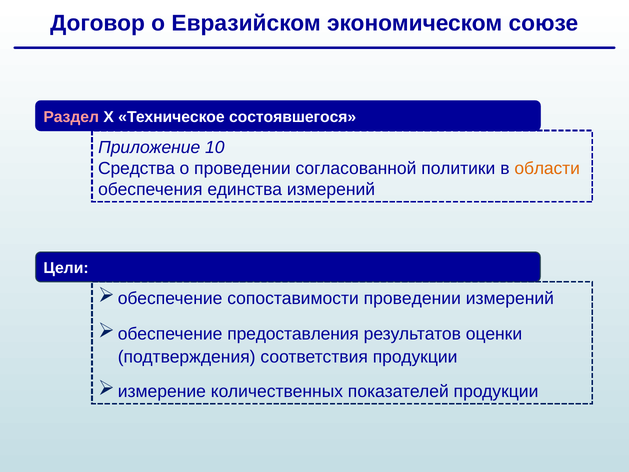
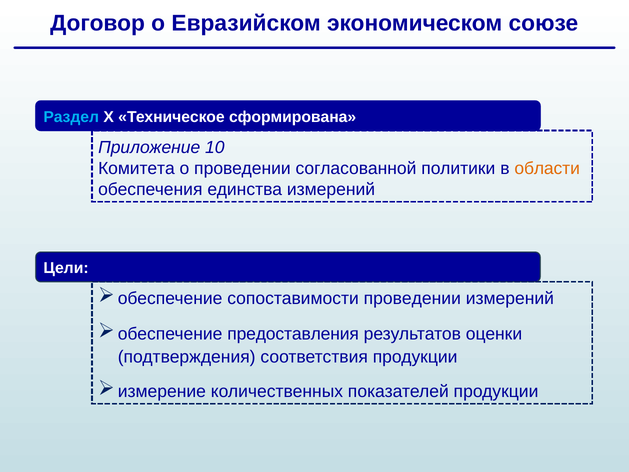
Раздел colour: pink -> light blue
состоявшегося: состоявшегося -> сформирована
Средства: Средства -> Комитета
